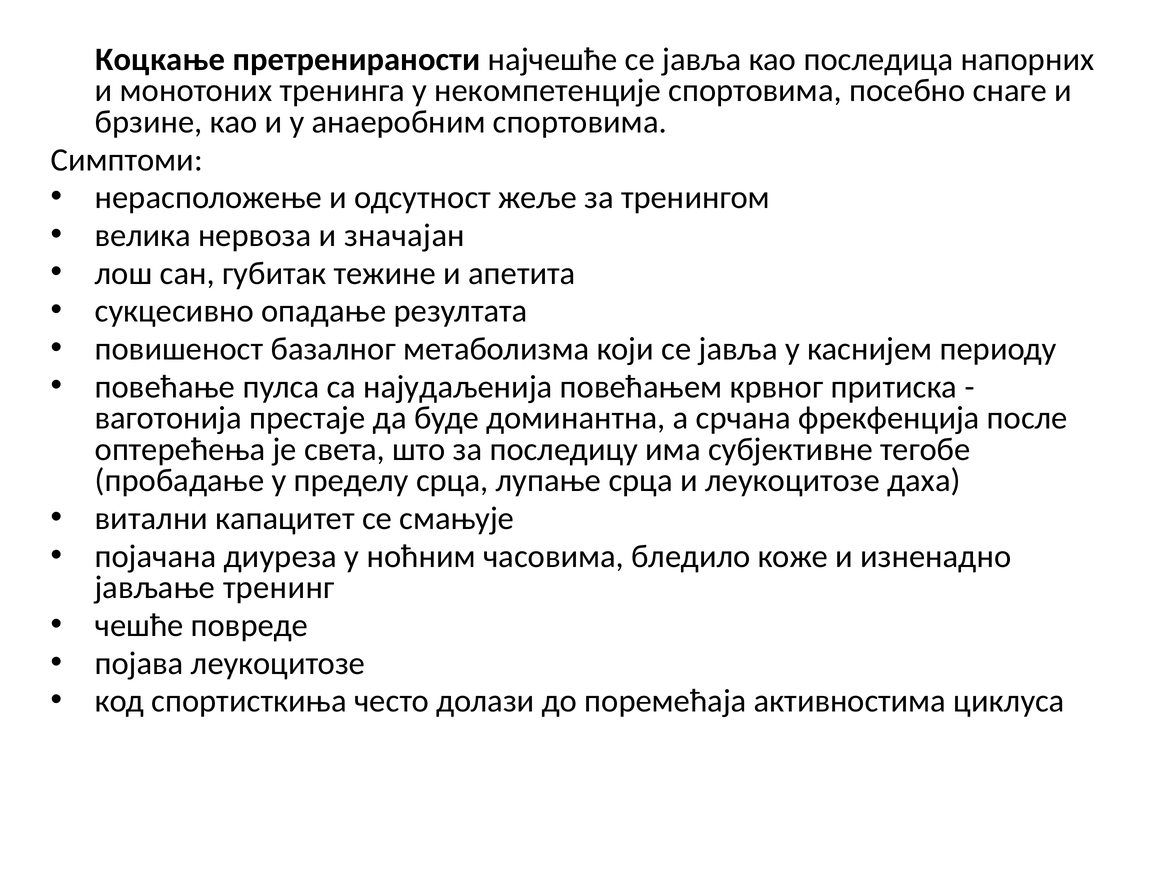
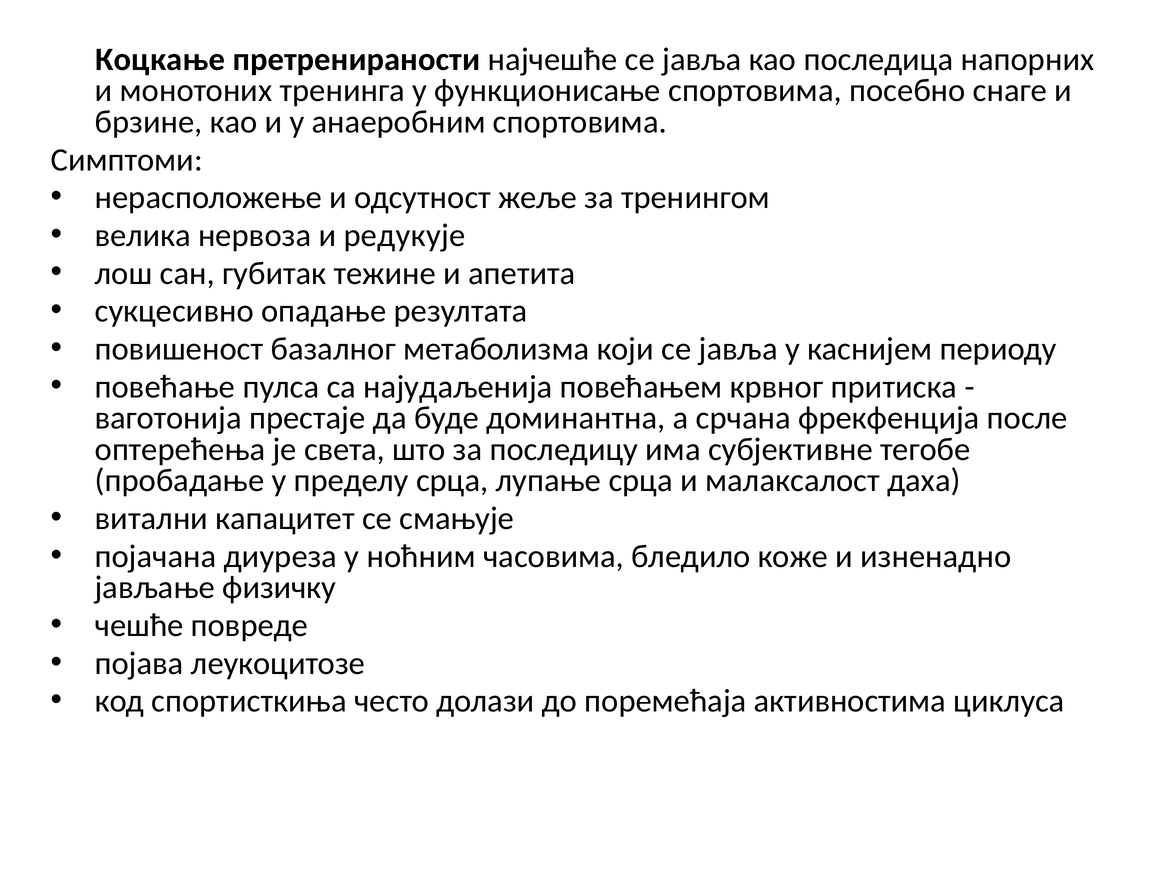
некомпетенције: некомпетенције -> функционисање
значајан: значајан -> редукује
и леукоцитозе: леукоцитозе -> малаксалост
тренинг: тренинг -> физичку
